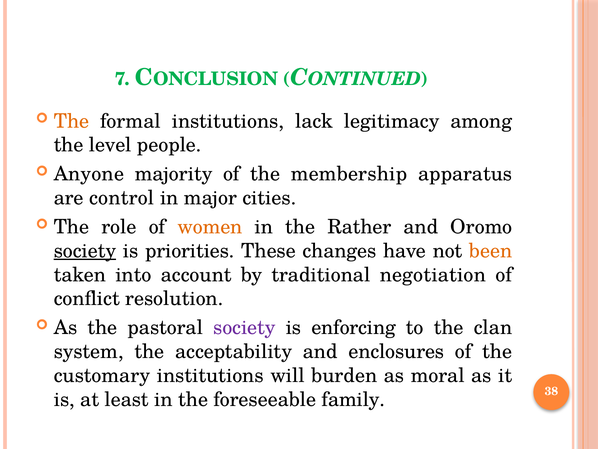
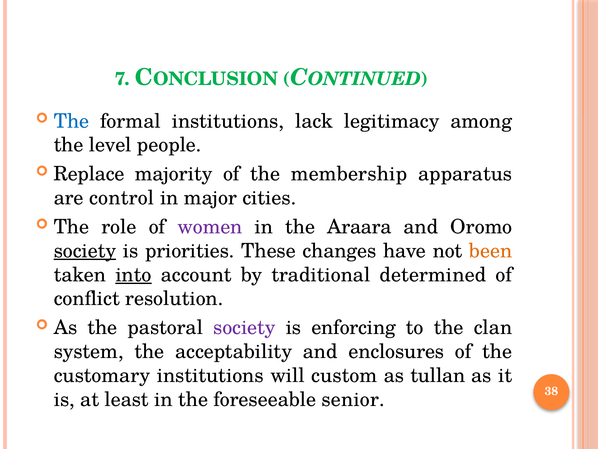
The at (71, 121) colour: orange -> blue
Anyone: Anyone -> Replace
women colour: orange -> purple
Rather: Rather -> Araara
into underline: none -> present
negotiation: negotiation -> determined
burden: burden -> custom
moral: moral -> tullan
family: family -> senior
